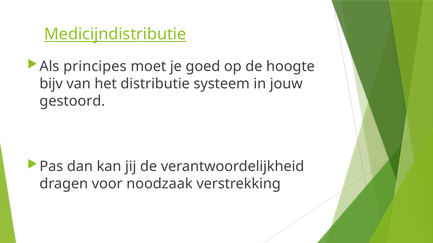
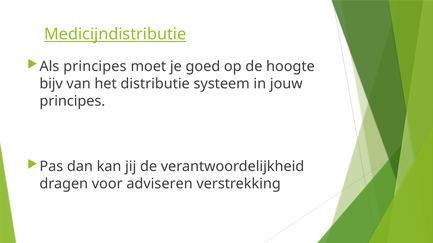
gestoord at (72, 101): gestoord -> principes
noodzaak: noodzaak -> adviseren
